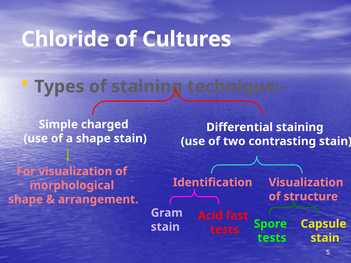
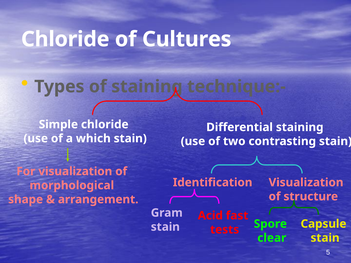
Simple charged: charged -> chloride
a shape: shape -> which
tests at (272, 238): tests -> clear
